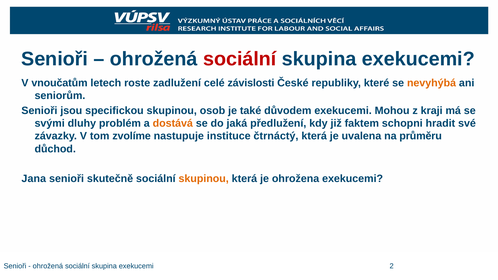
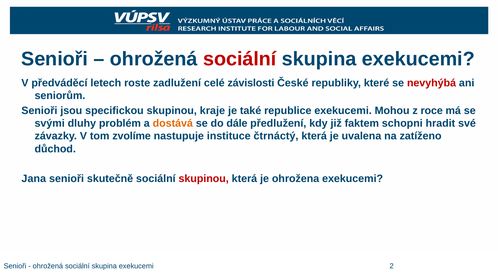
vnoučatům: vnoučatům -> předváděcí
nevyhýbá colour: orange -> red
osob: osob -> kraje
důvodem: důvodem -> republice
kraji: kraji -> roce
jaká: jaká -> dále
průměru: průměru -> zatíženo
skupinou at (204, 179) colour: orange -> red
